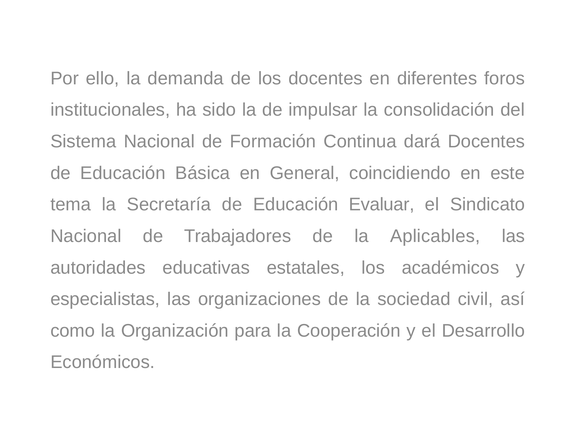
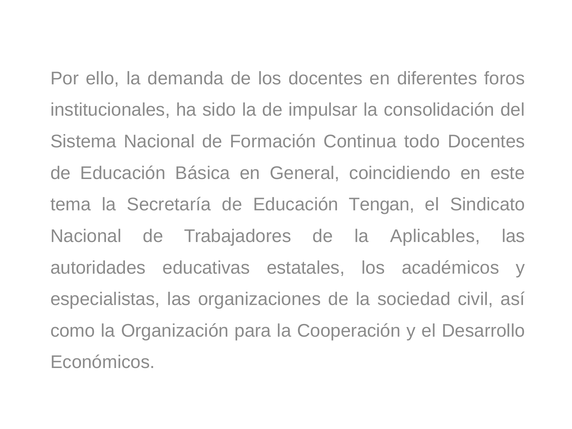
dará: dará -> todo
Evaluar: Evaluar -> Tengan
